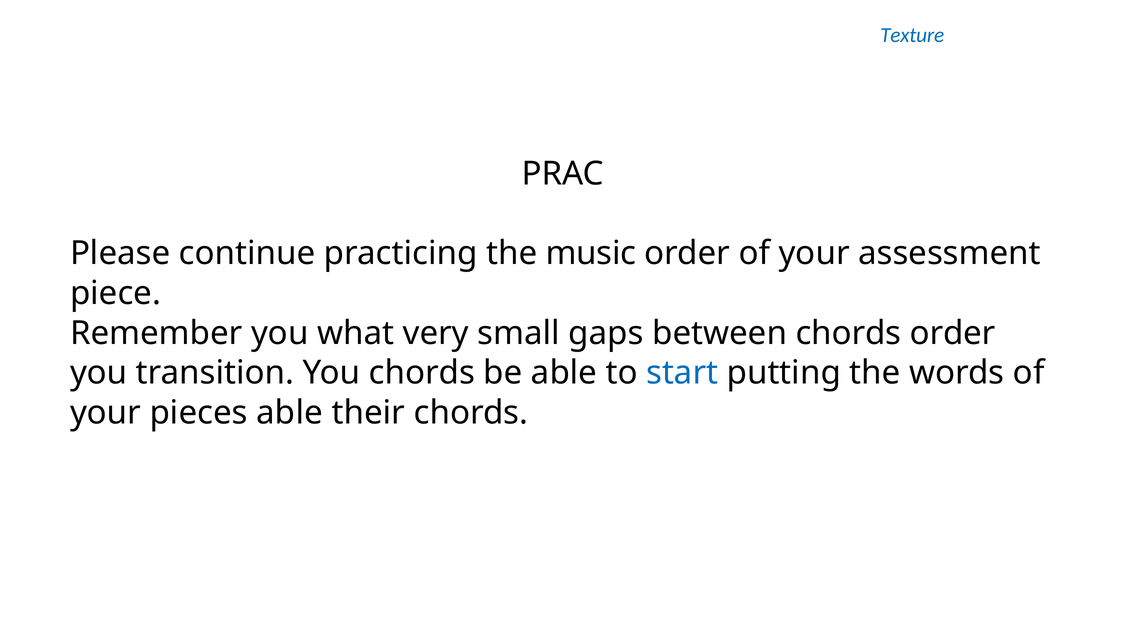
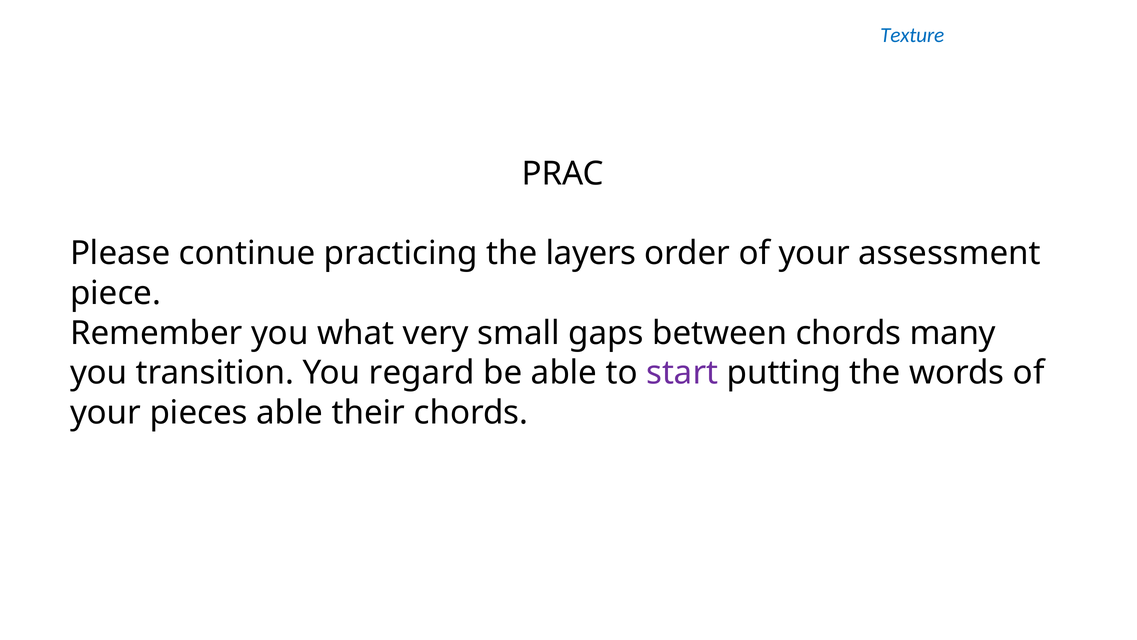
music: music -> layers
chords order: order -> many
You chords: chords -> regard
start colour: blue -> purple
